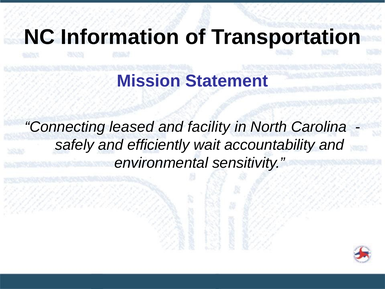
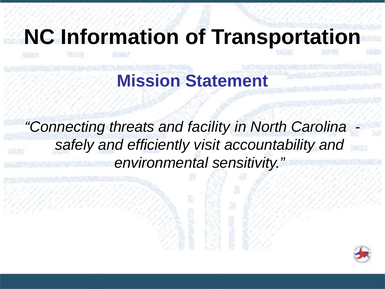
leased: leased -> threats
wait: wait -> visit
